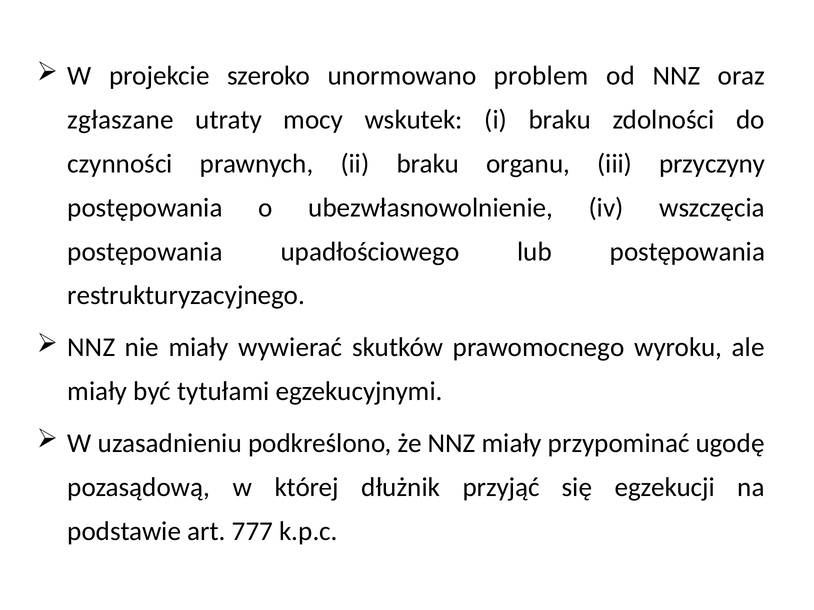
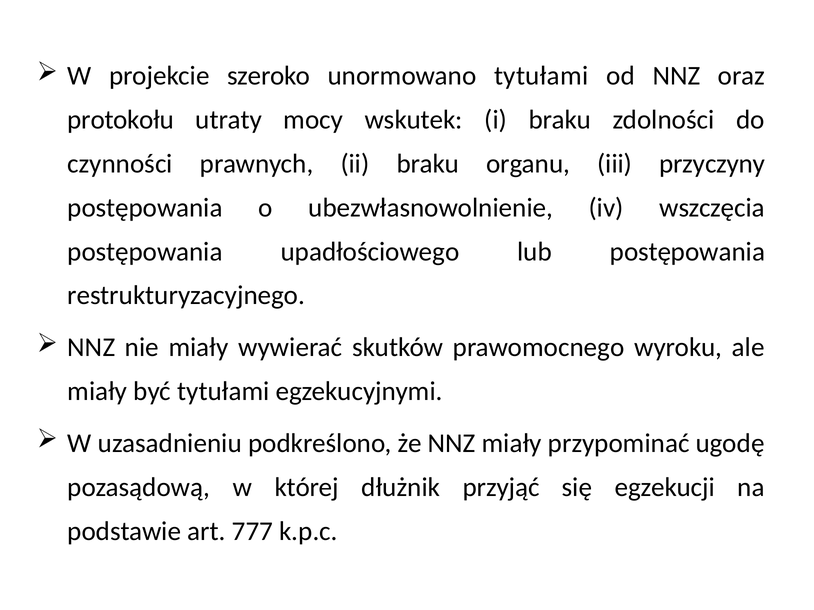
unormowano problem: problem -> tytułami
zgłaszane: zgłaszane -> protokołu
